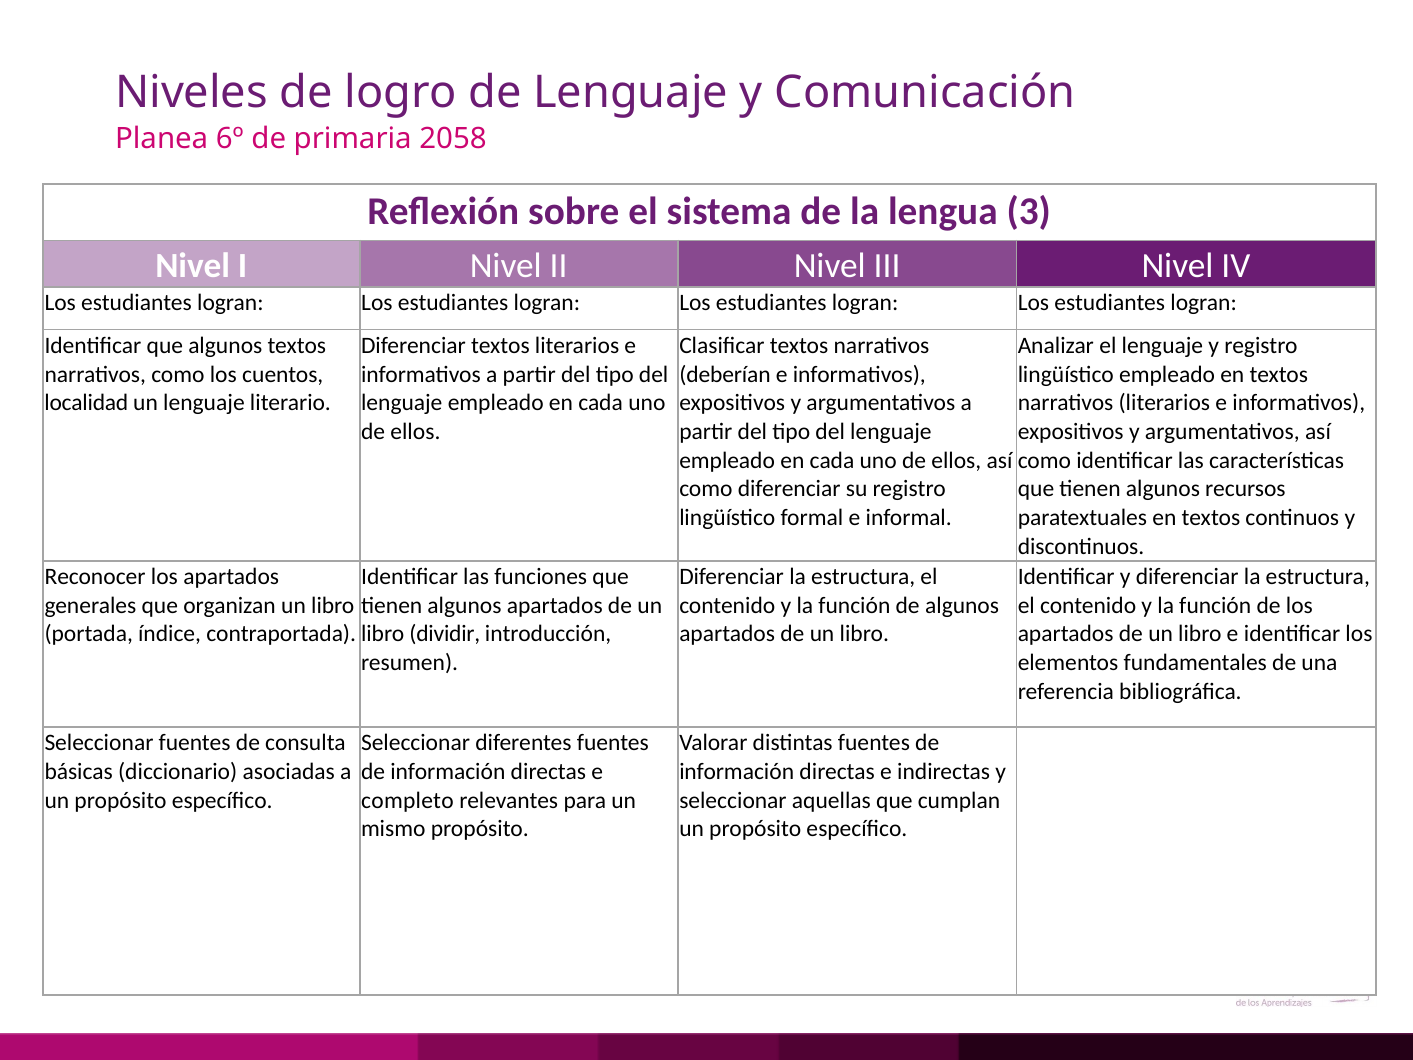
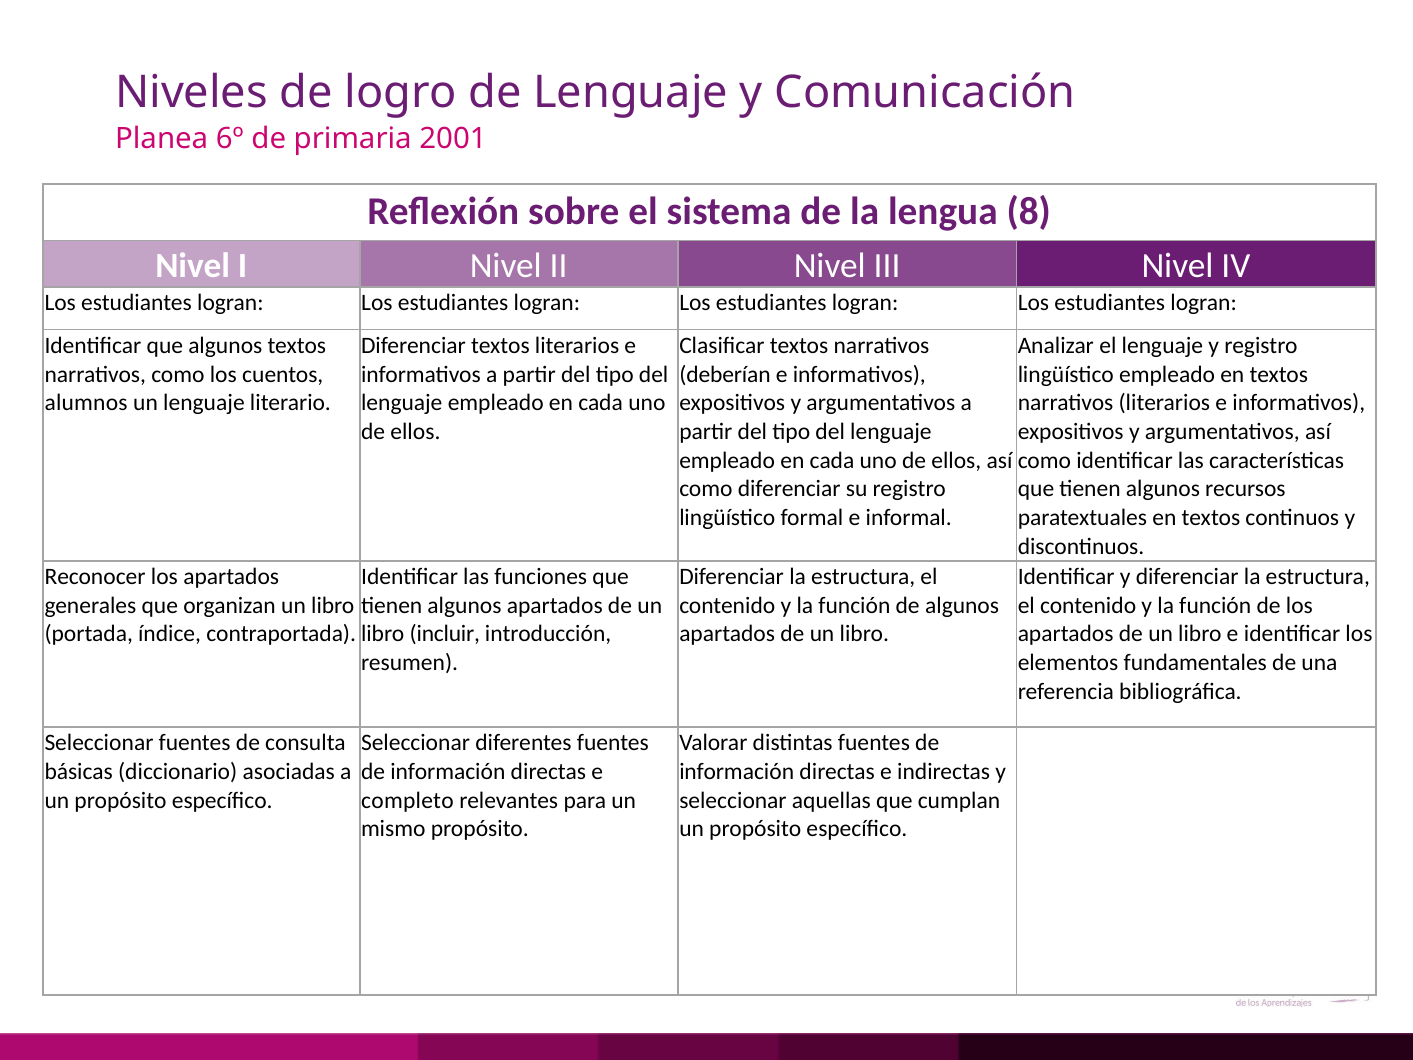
2058: 2058 -> 2001
3: 3 -> 8
localidad: localidad -> alumnos
dividir: dividir -> incluir
